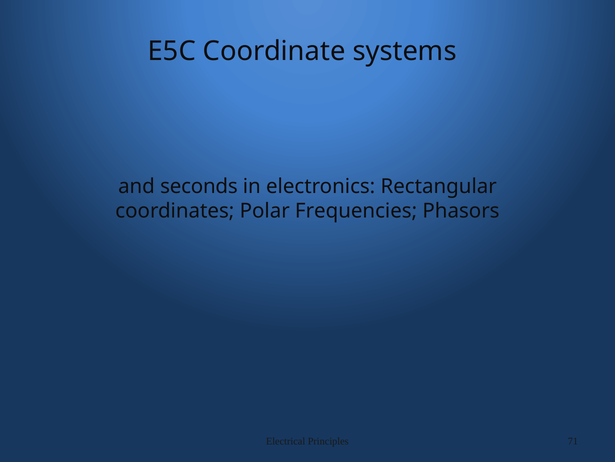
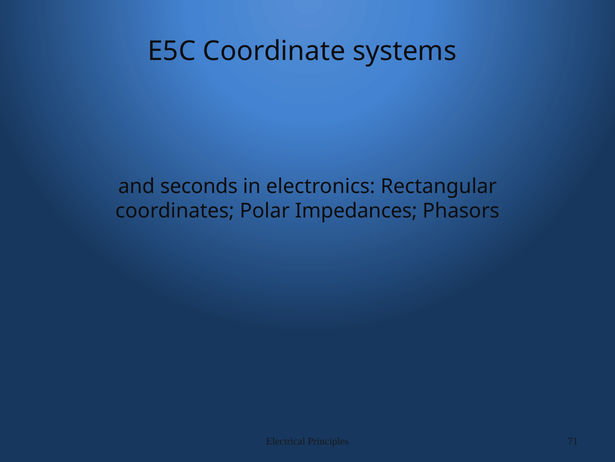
Frequencies: Frequencies -> Impedances
